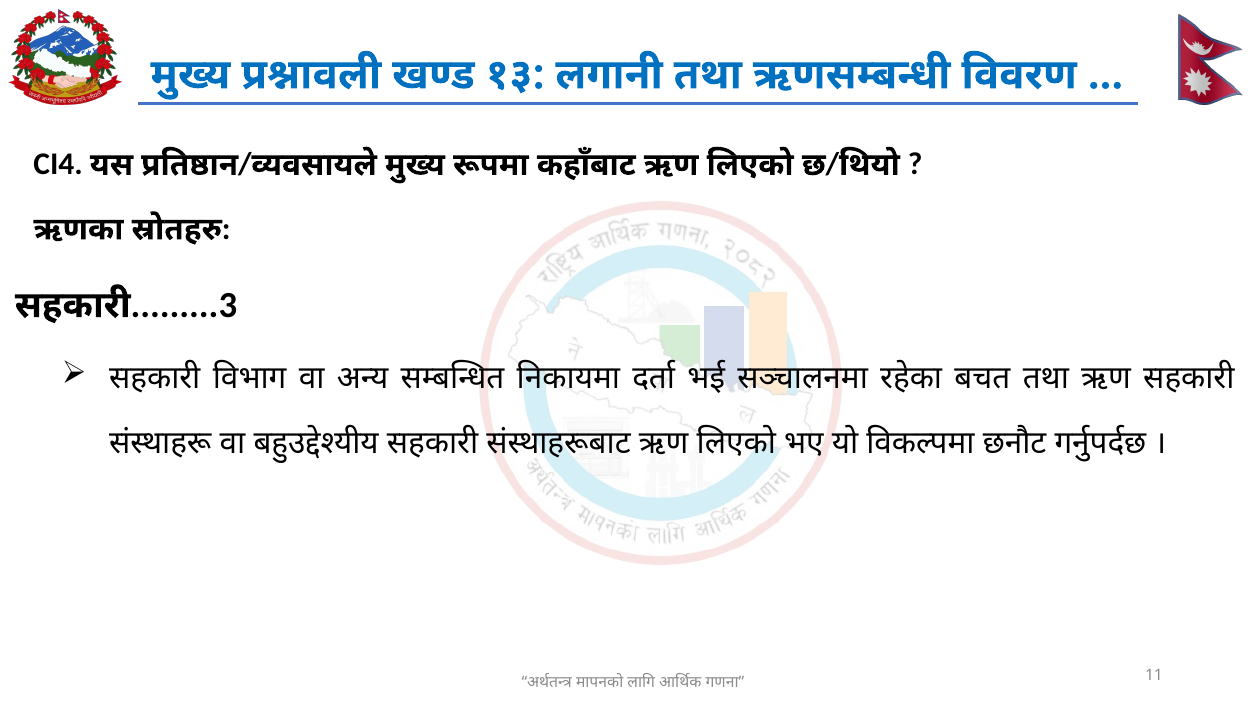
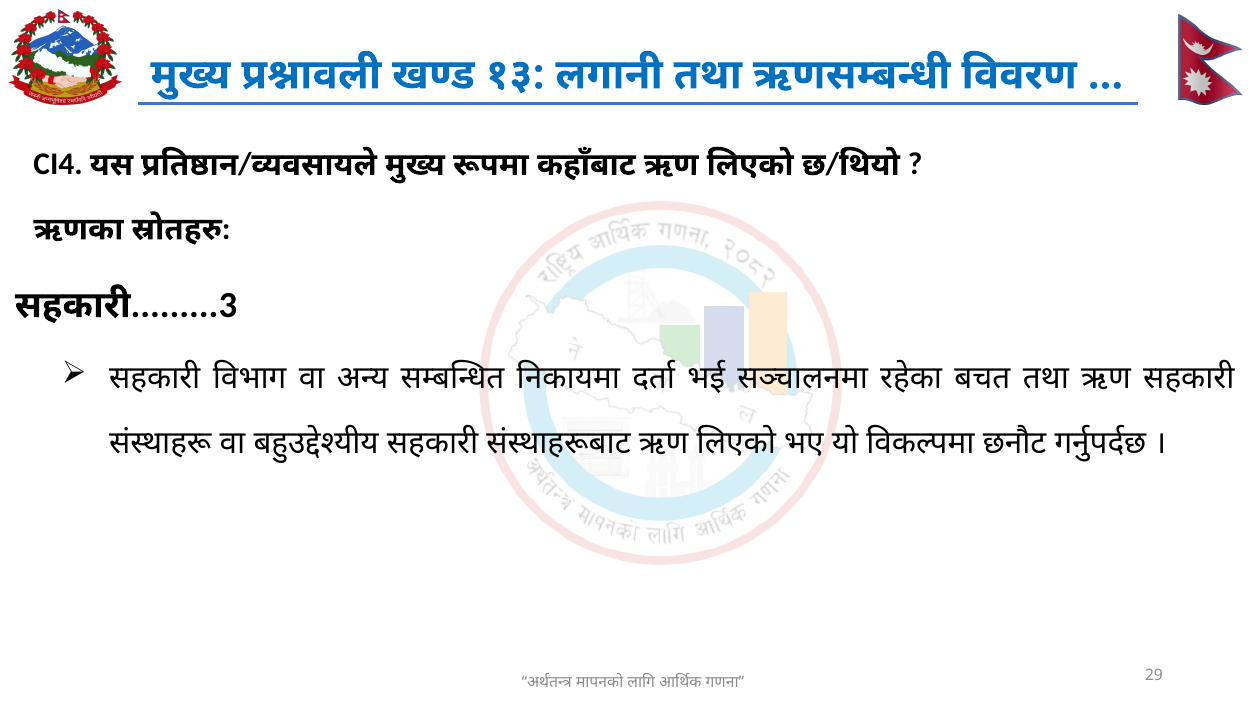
11: 11 -> 29
